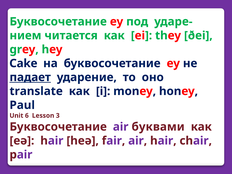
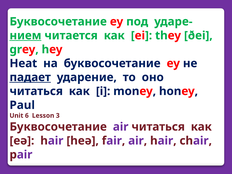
нием underline: none -> present
Cake: Cake -> Heat
translate: translate -> читaться
буквами: буквами -> читаться
